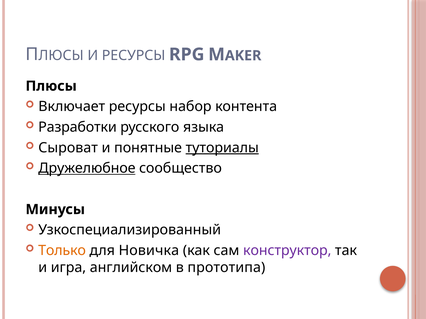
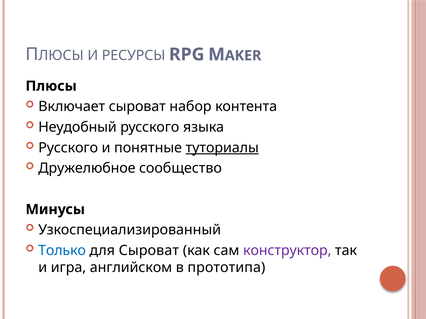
Включает ресурсы: ресурсы -> сыроват
Разработки: Разработки -> Неудобный
Сыроват at (68, 148): Сыроват -> Русского
Дружелюбное underline: present -> none
Только colour: orange -> blue
для Новичка: Новичка -> Сыроват
